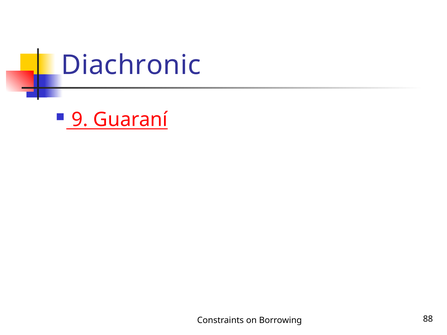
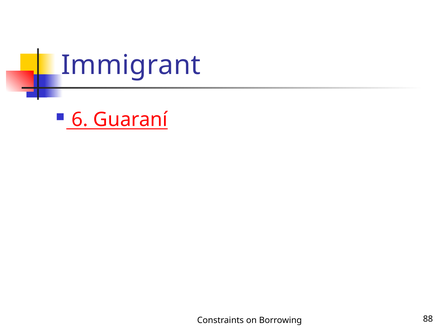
Diachronic: Diachronic -> Immigrant
9: 9 -> 6
